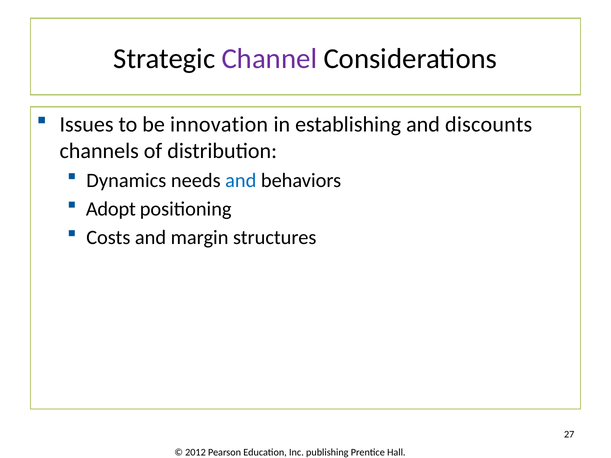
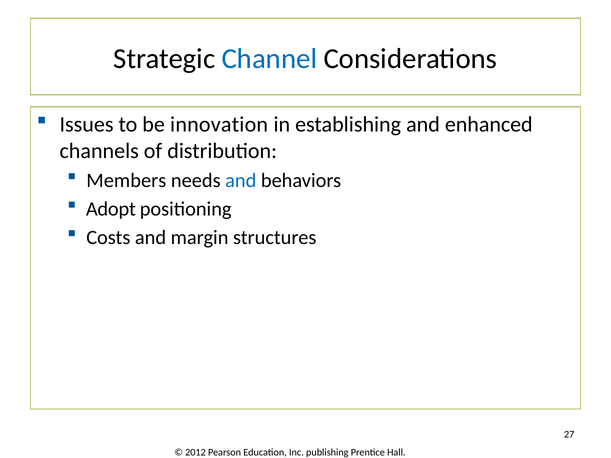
Channel colour: purple -> blue
discounts: discounts -> enhanced
Dynamics: Dynamics -> Members
